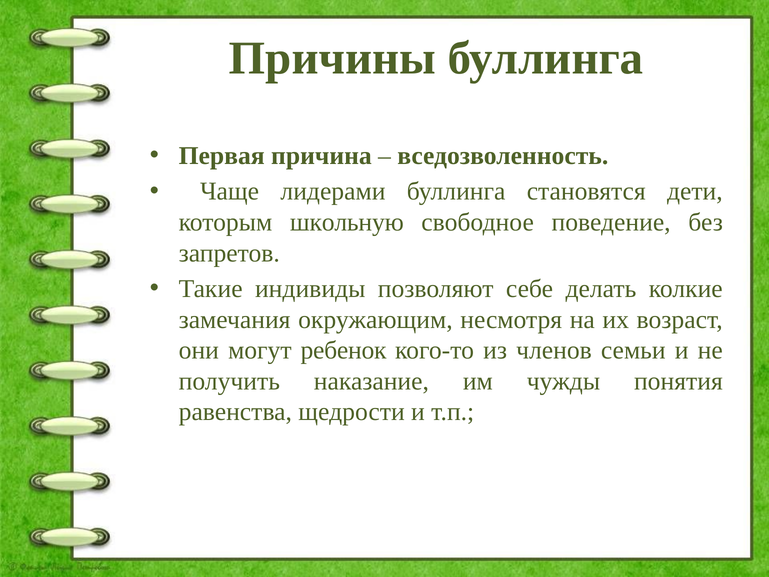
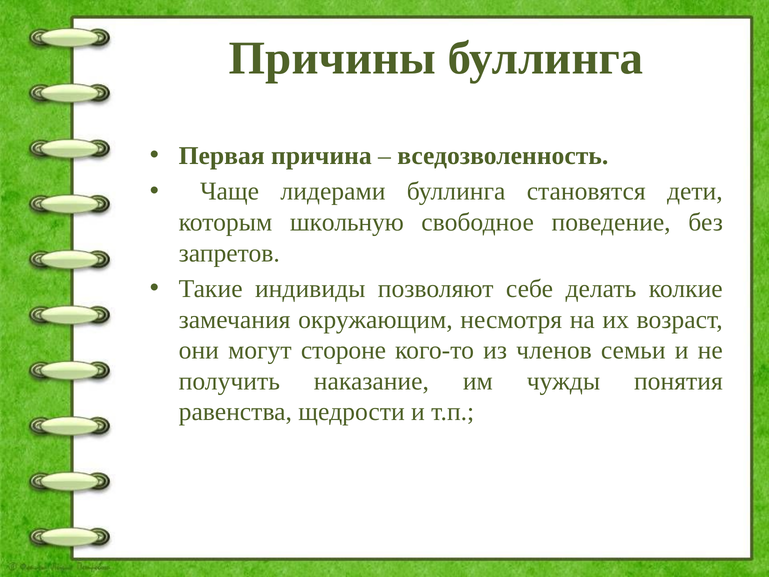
ребенок: ребенок -> стороне
